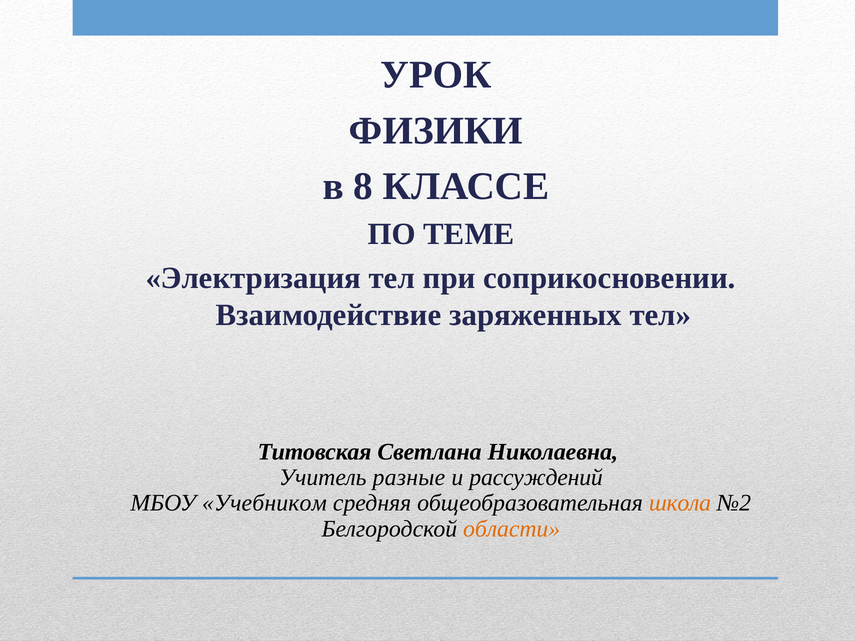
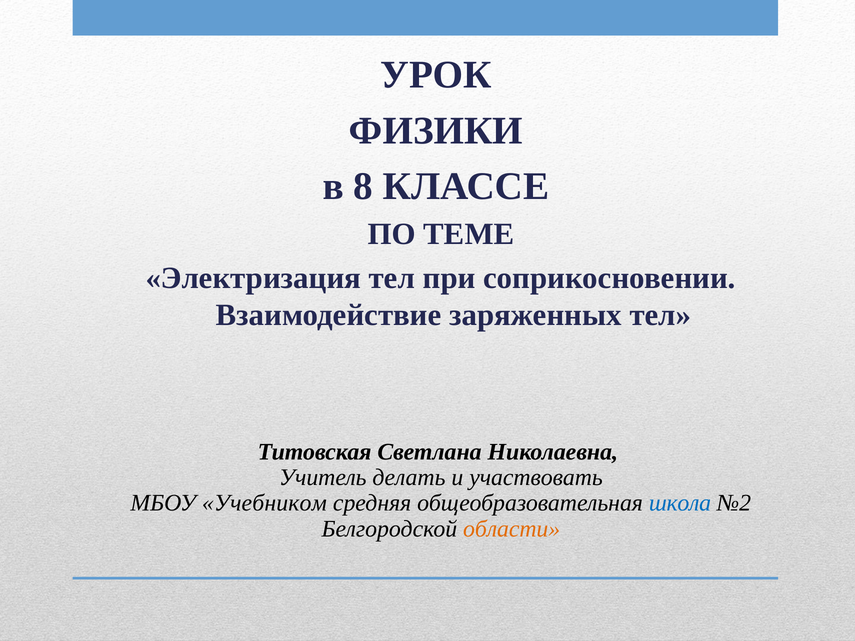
разные: разные -> делать
рассуждений: рассуждений -> участвовать
школа colour: orange -> blue
